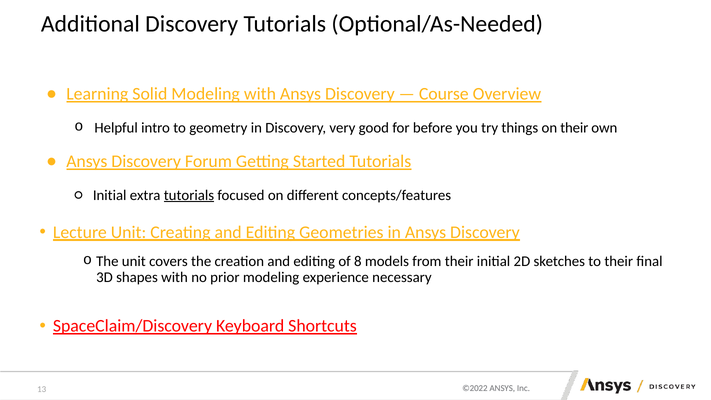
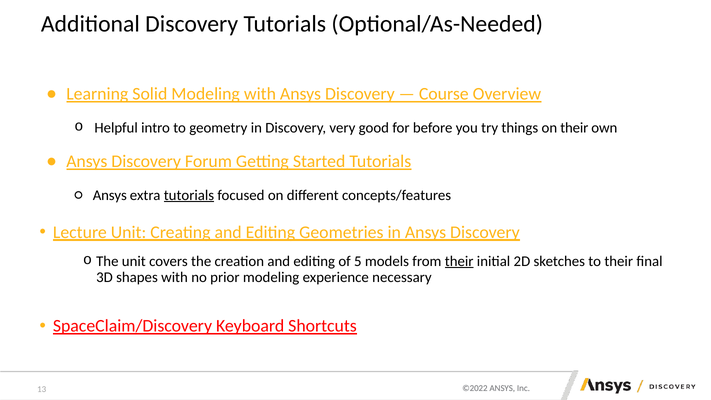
Initial at (110, 195): Initial -> Ansys
8: 8 -> 5
their at (459, 261) underline: none -> present
